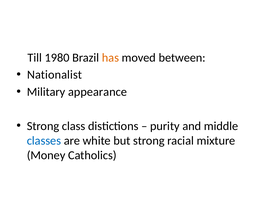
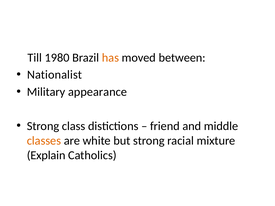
purity: purity -> friend
classes colour: blue -> orange
Money: Money -> Explain
